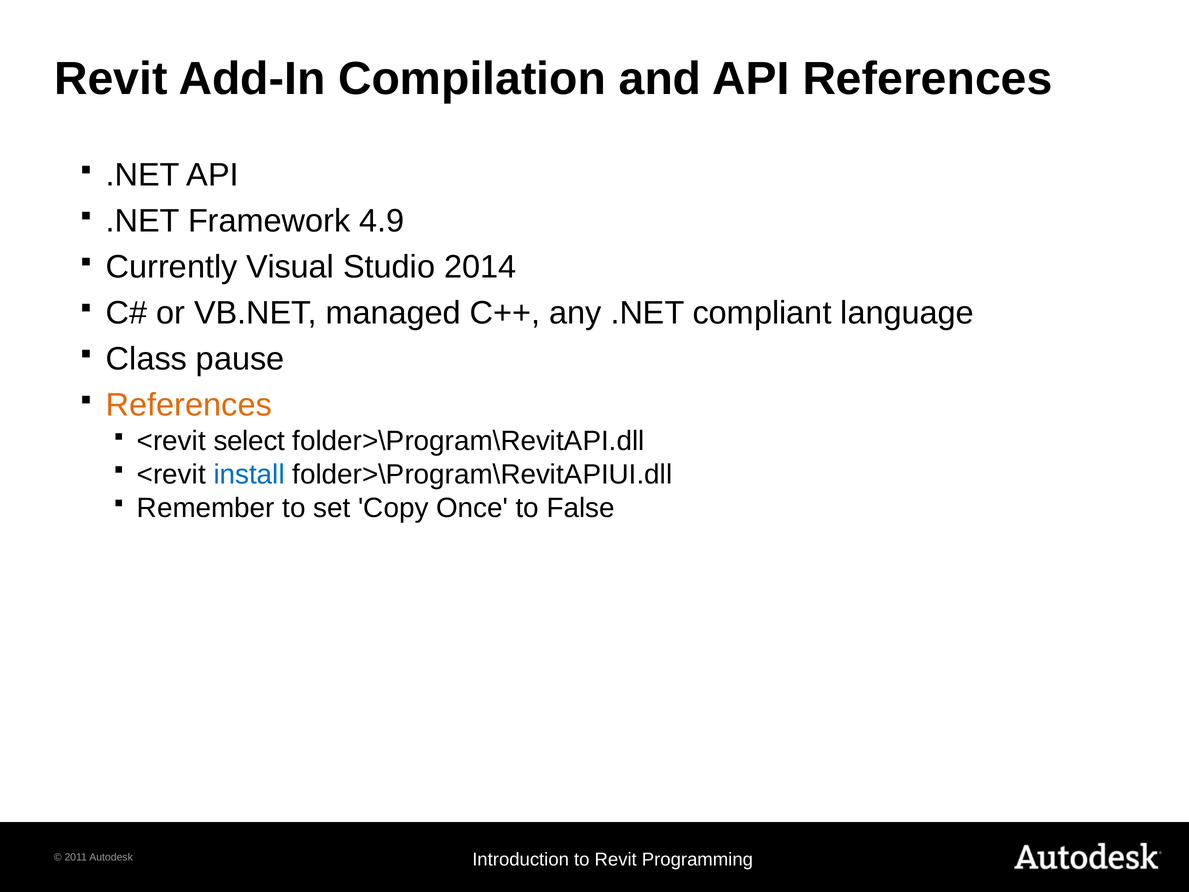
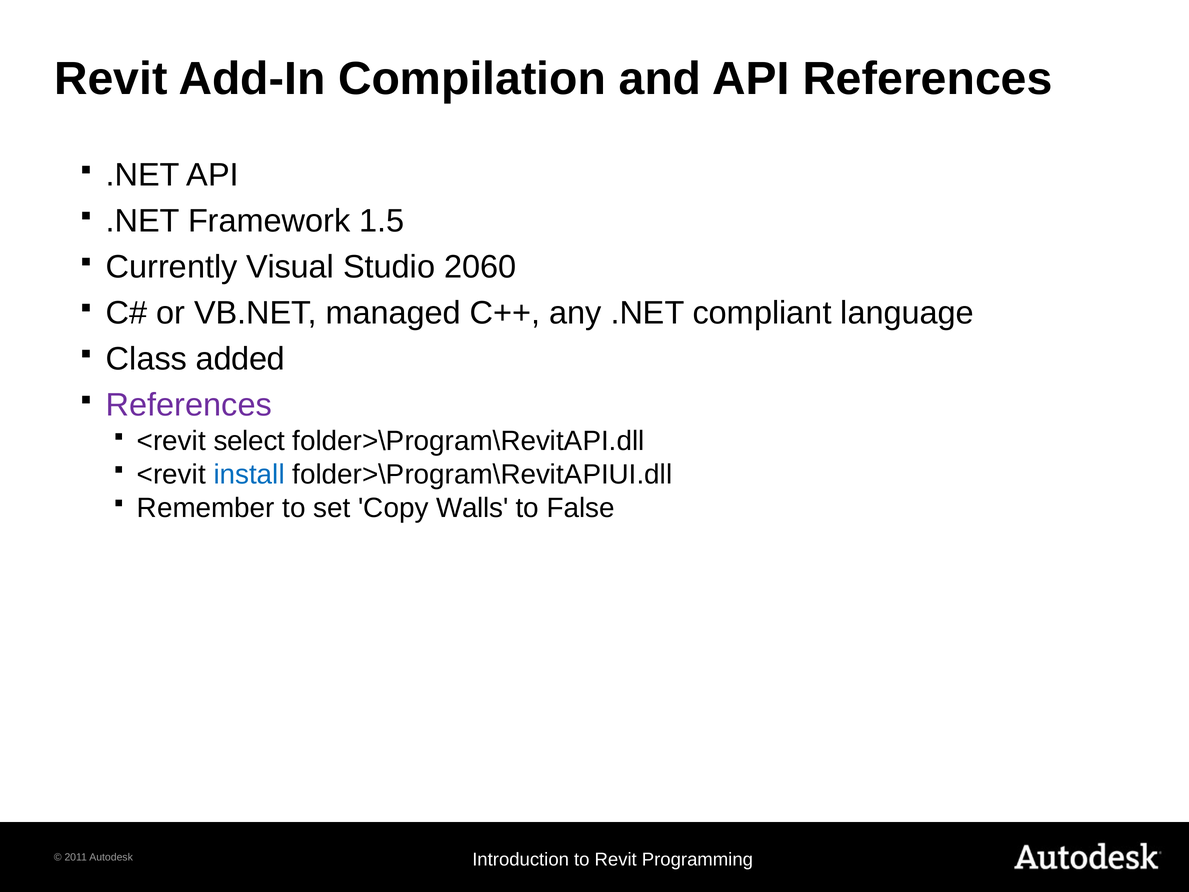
4.9: 4.9 -> 1.5
2014: 2014 -> 2060
pause: pause -> added
References at (189, 405) colour: orange -> purple
Once: Once -> Walls
